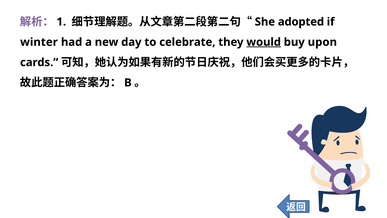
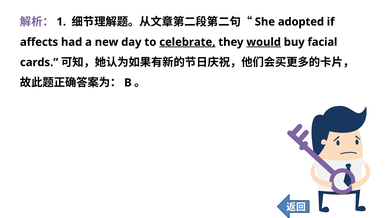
winter: winter -> affects
celebrate underline: none -> present
upon: upon -> facial
